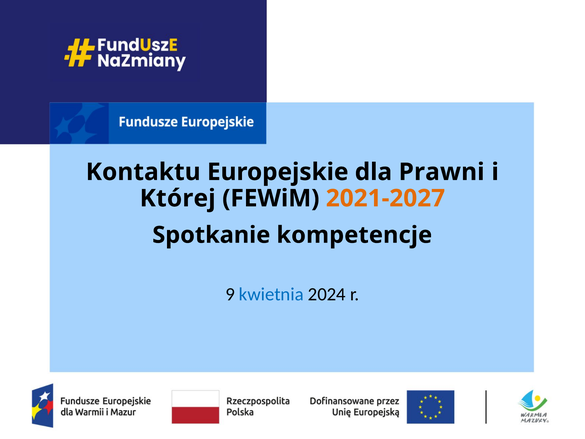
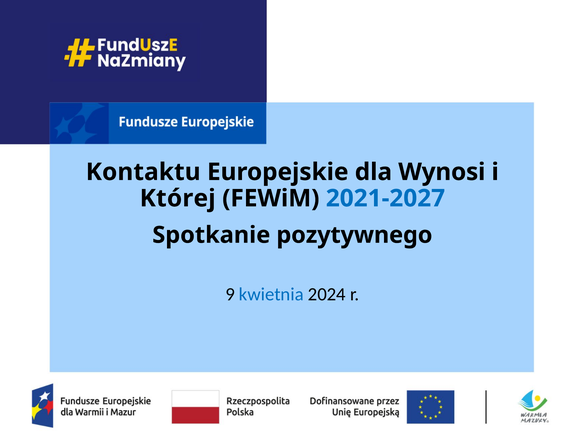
Prawni: Prawni -> Wynosi
2021-2027 colour: orange -> blue
kompetencje: kompetencje -> pozytywnego
